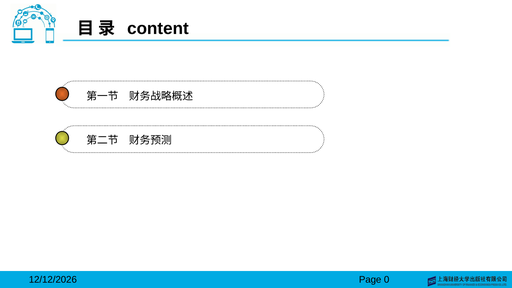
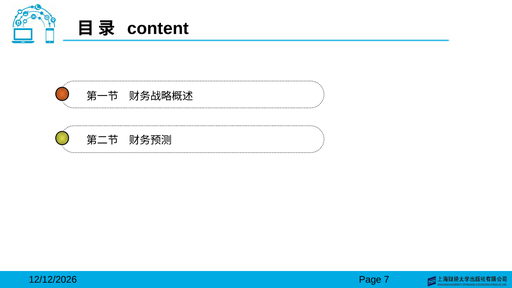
0: 0 -> 7
